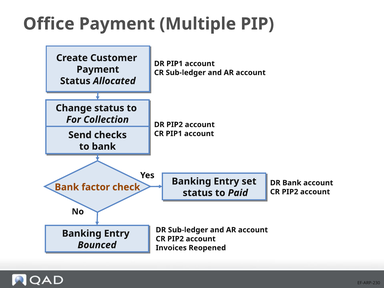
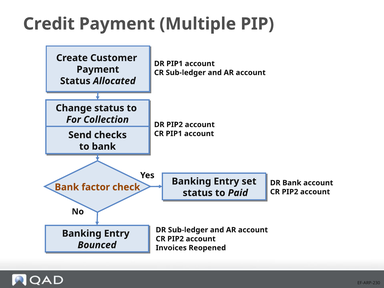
Office: Office -> Credit
